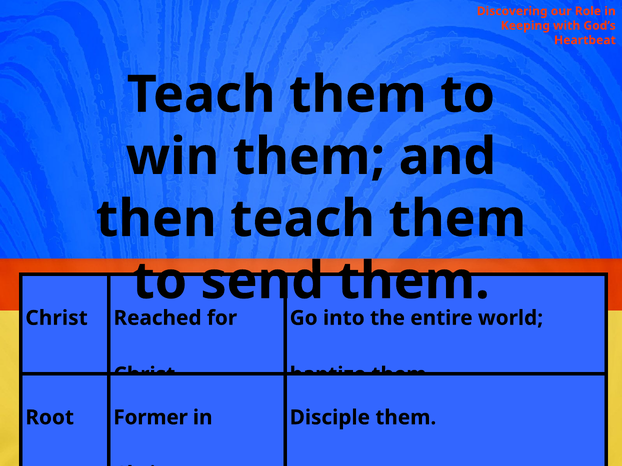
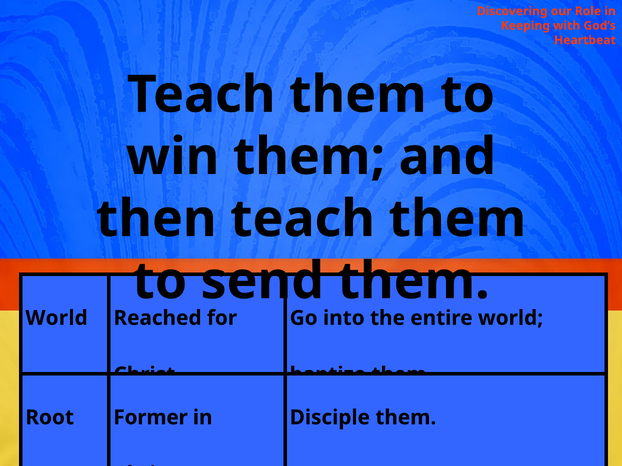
Christ at (57, 318): Christ -> World
